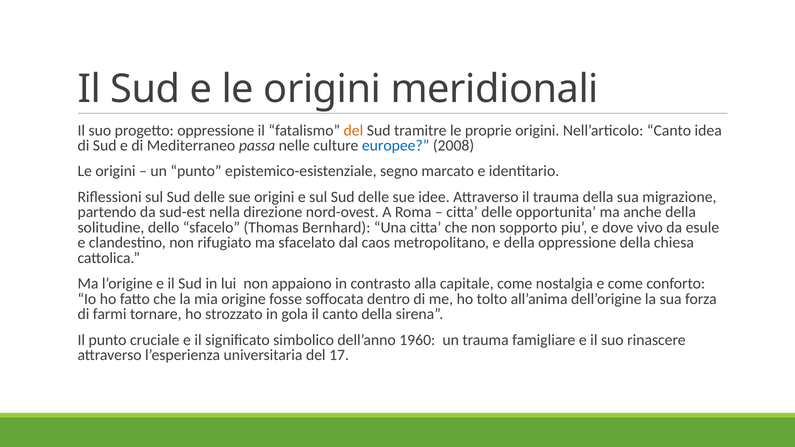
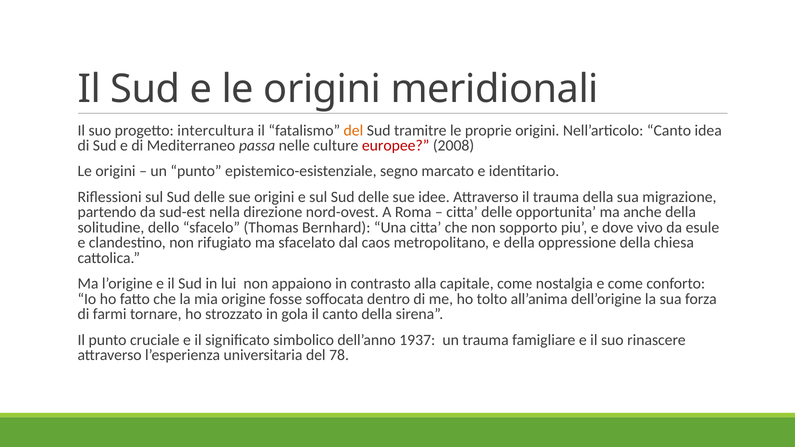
progetto oppressione: oppressione -> intercultura
europee colour: blue -> red
1960: 1960 -> 1937
17: 17 -> 78
